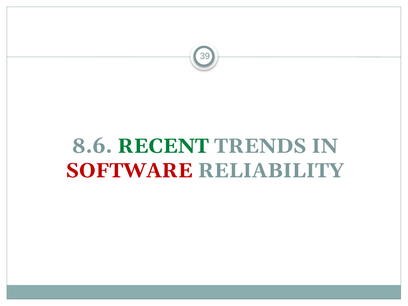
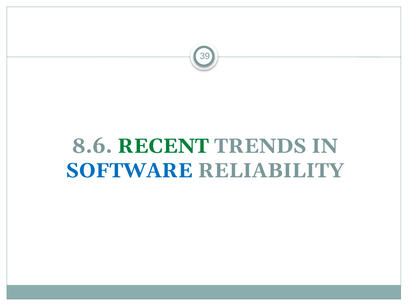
SOFTWARE colour: red -> blue
